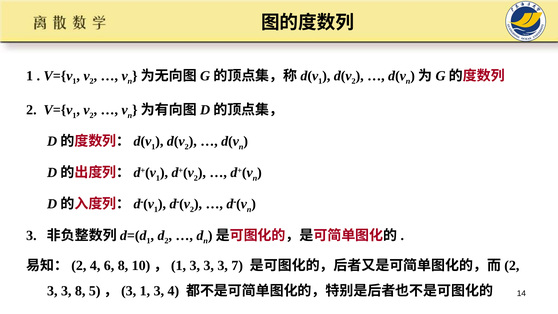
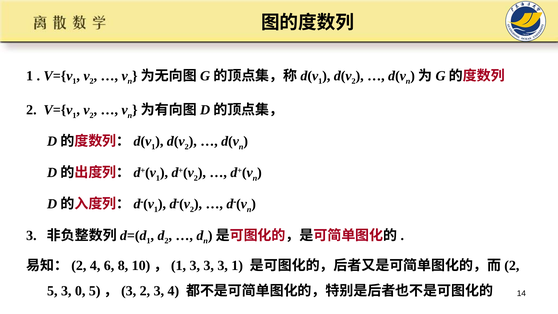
3 7: 7 -> 1
3 at (52, 291): 3 -> 5
3 8: 8 -> 0
5)，(3 1: 1 -> 2
